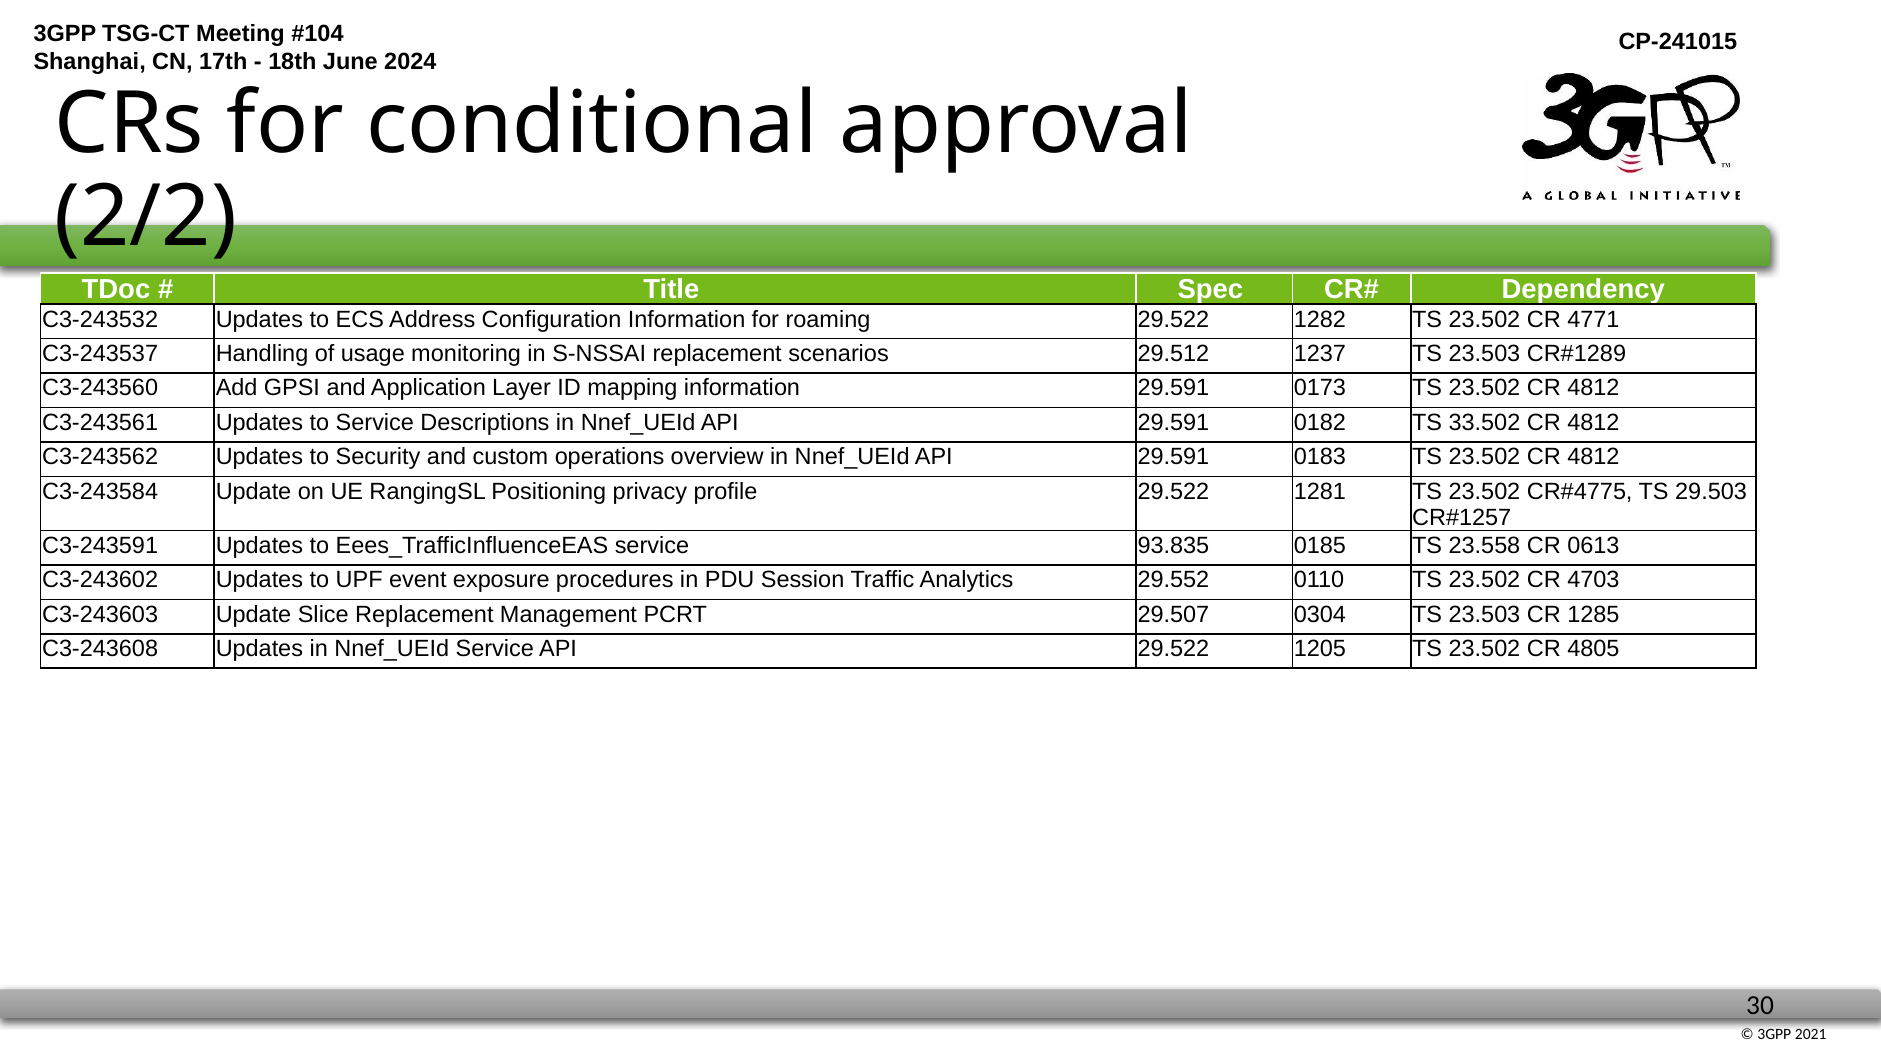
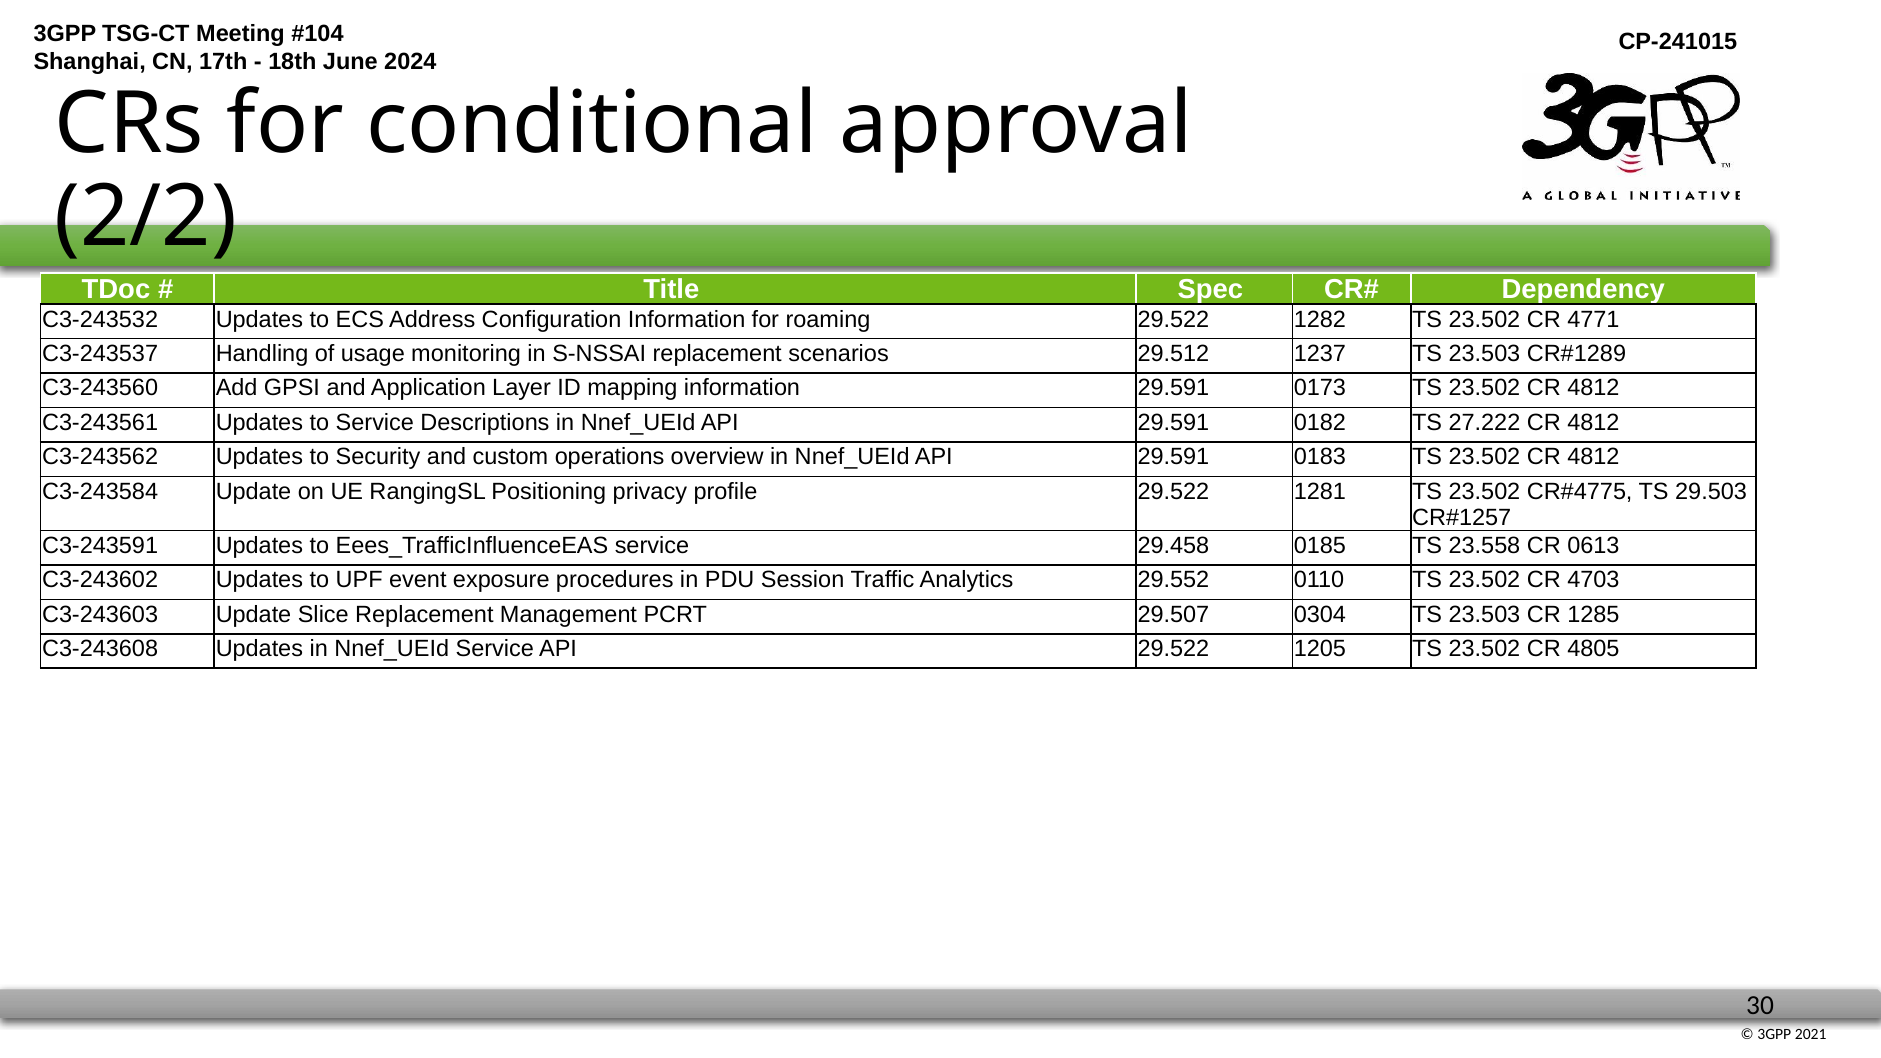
33.502: 33.502 -> 27.222
93.835: 93.835 -> 29.458
